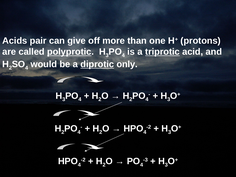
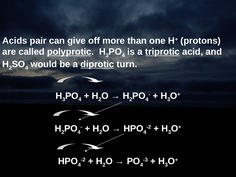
only: only -> turn
